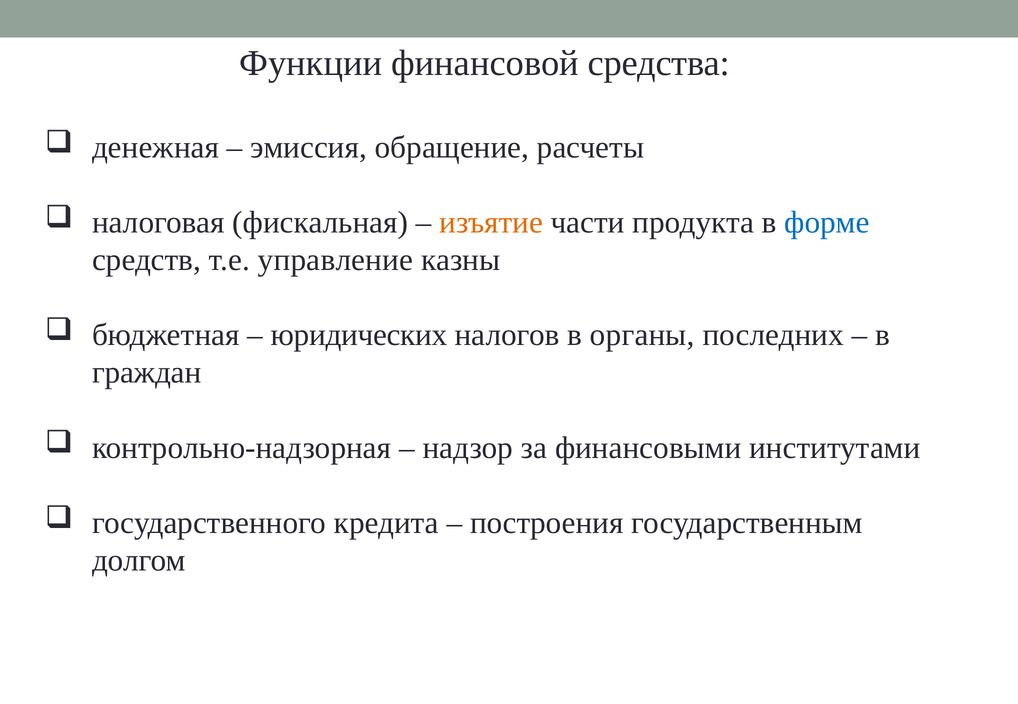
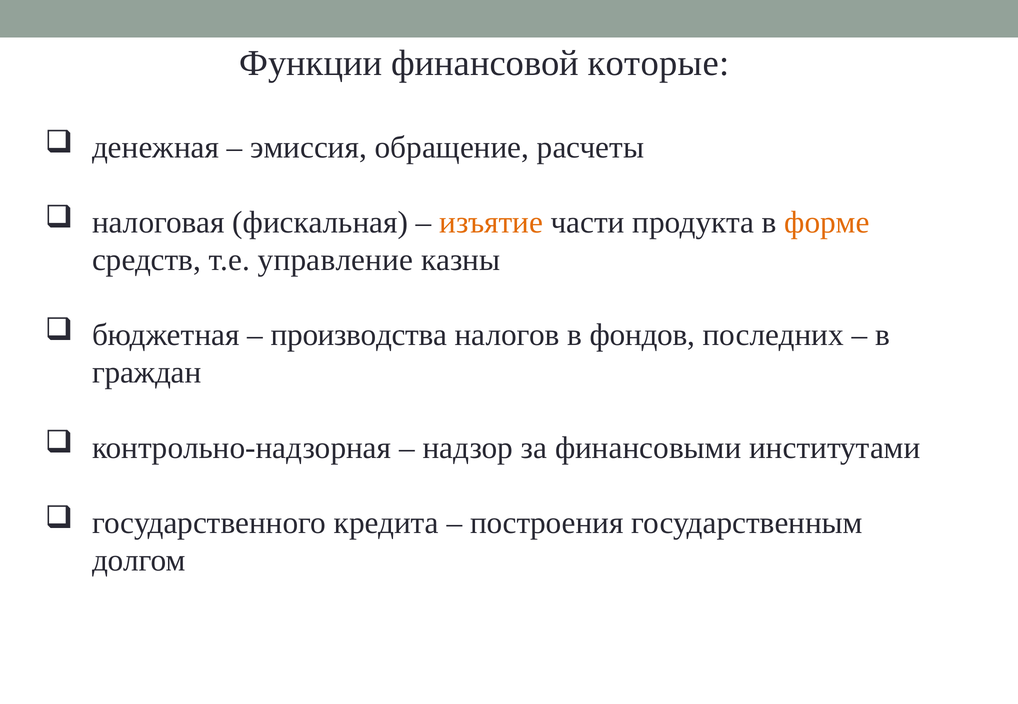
средства: средства -> которые
форме colour: blue -> orange
юридических: юридических -> производства
органы: органы -> фондов
